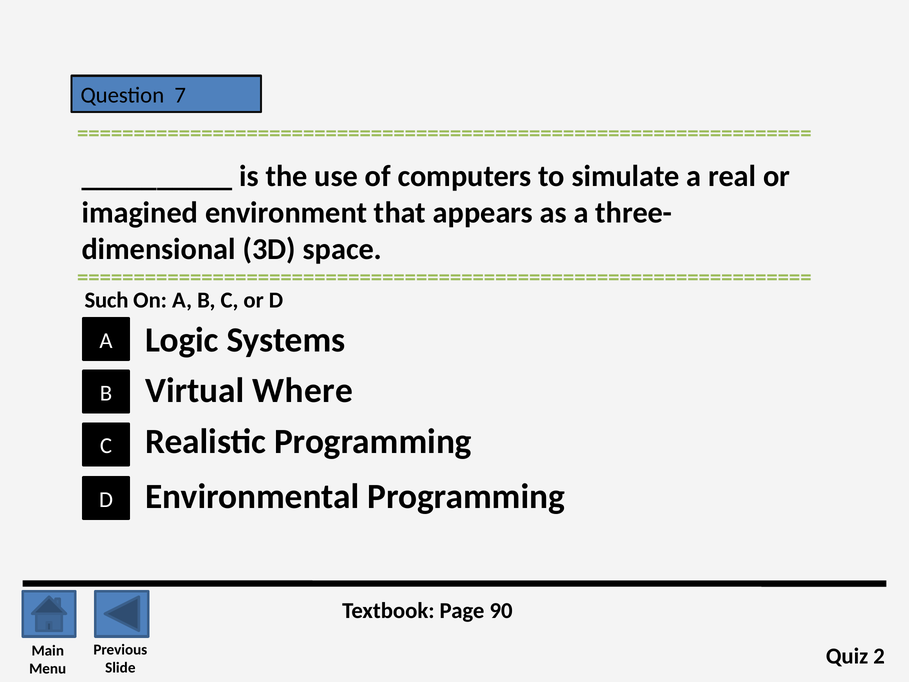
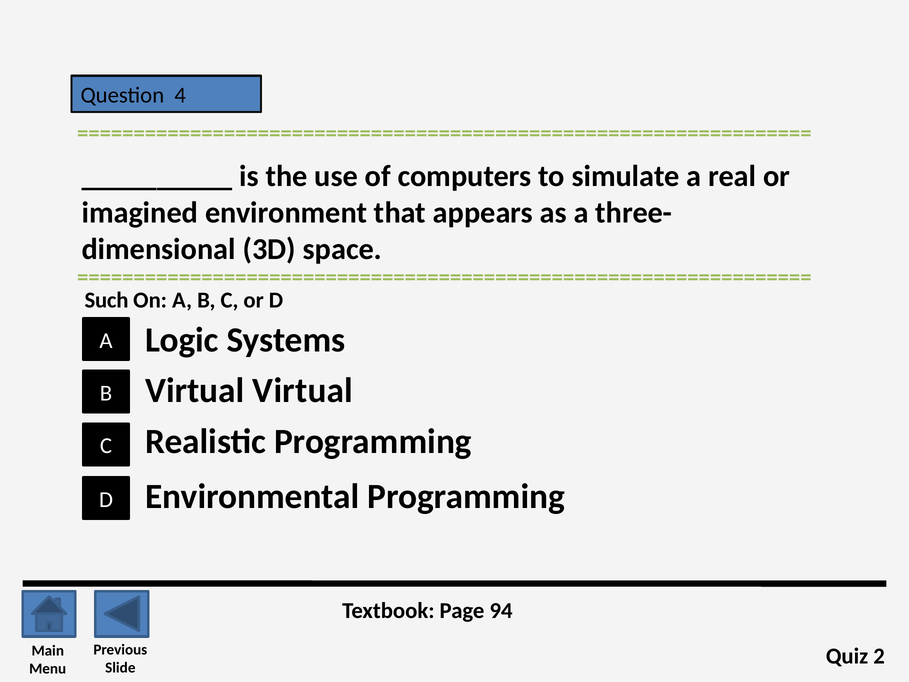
7: 7 -> 4
Virtual Where: Where -> Virtual
90: 90 -> 94
